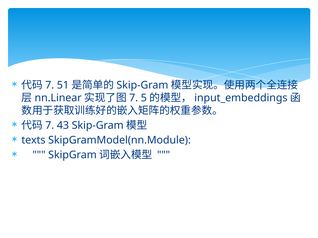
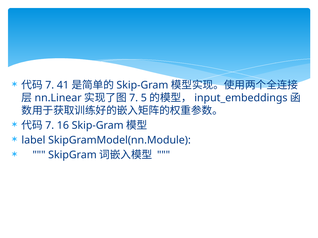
51: 51 -> 41
43: 43 -> 16
texts: texts -> label
